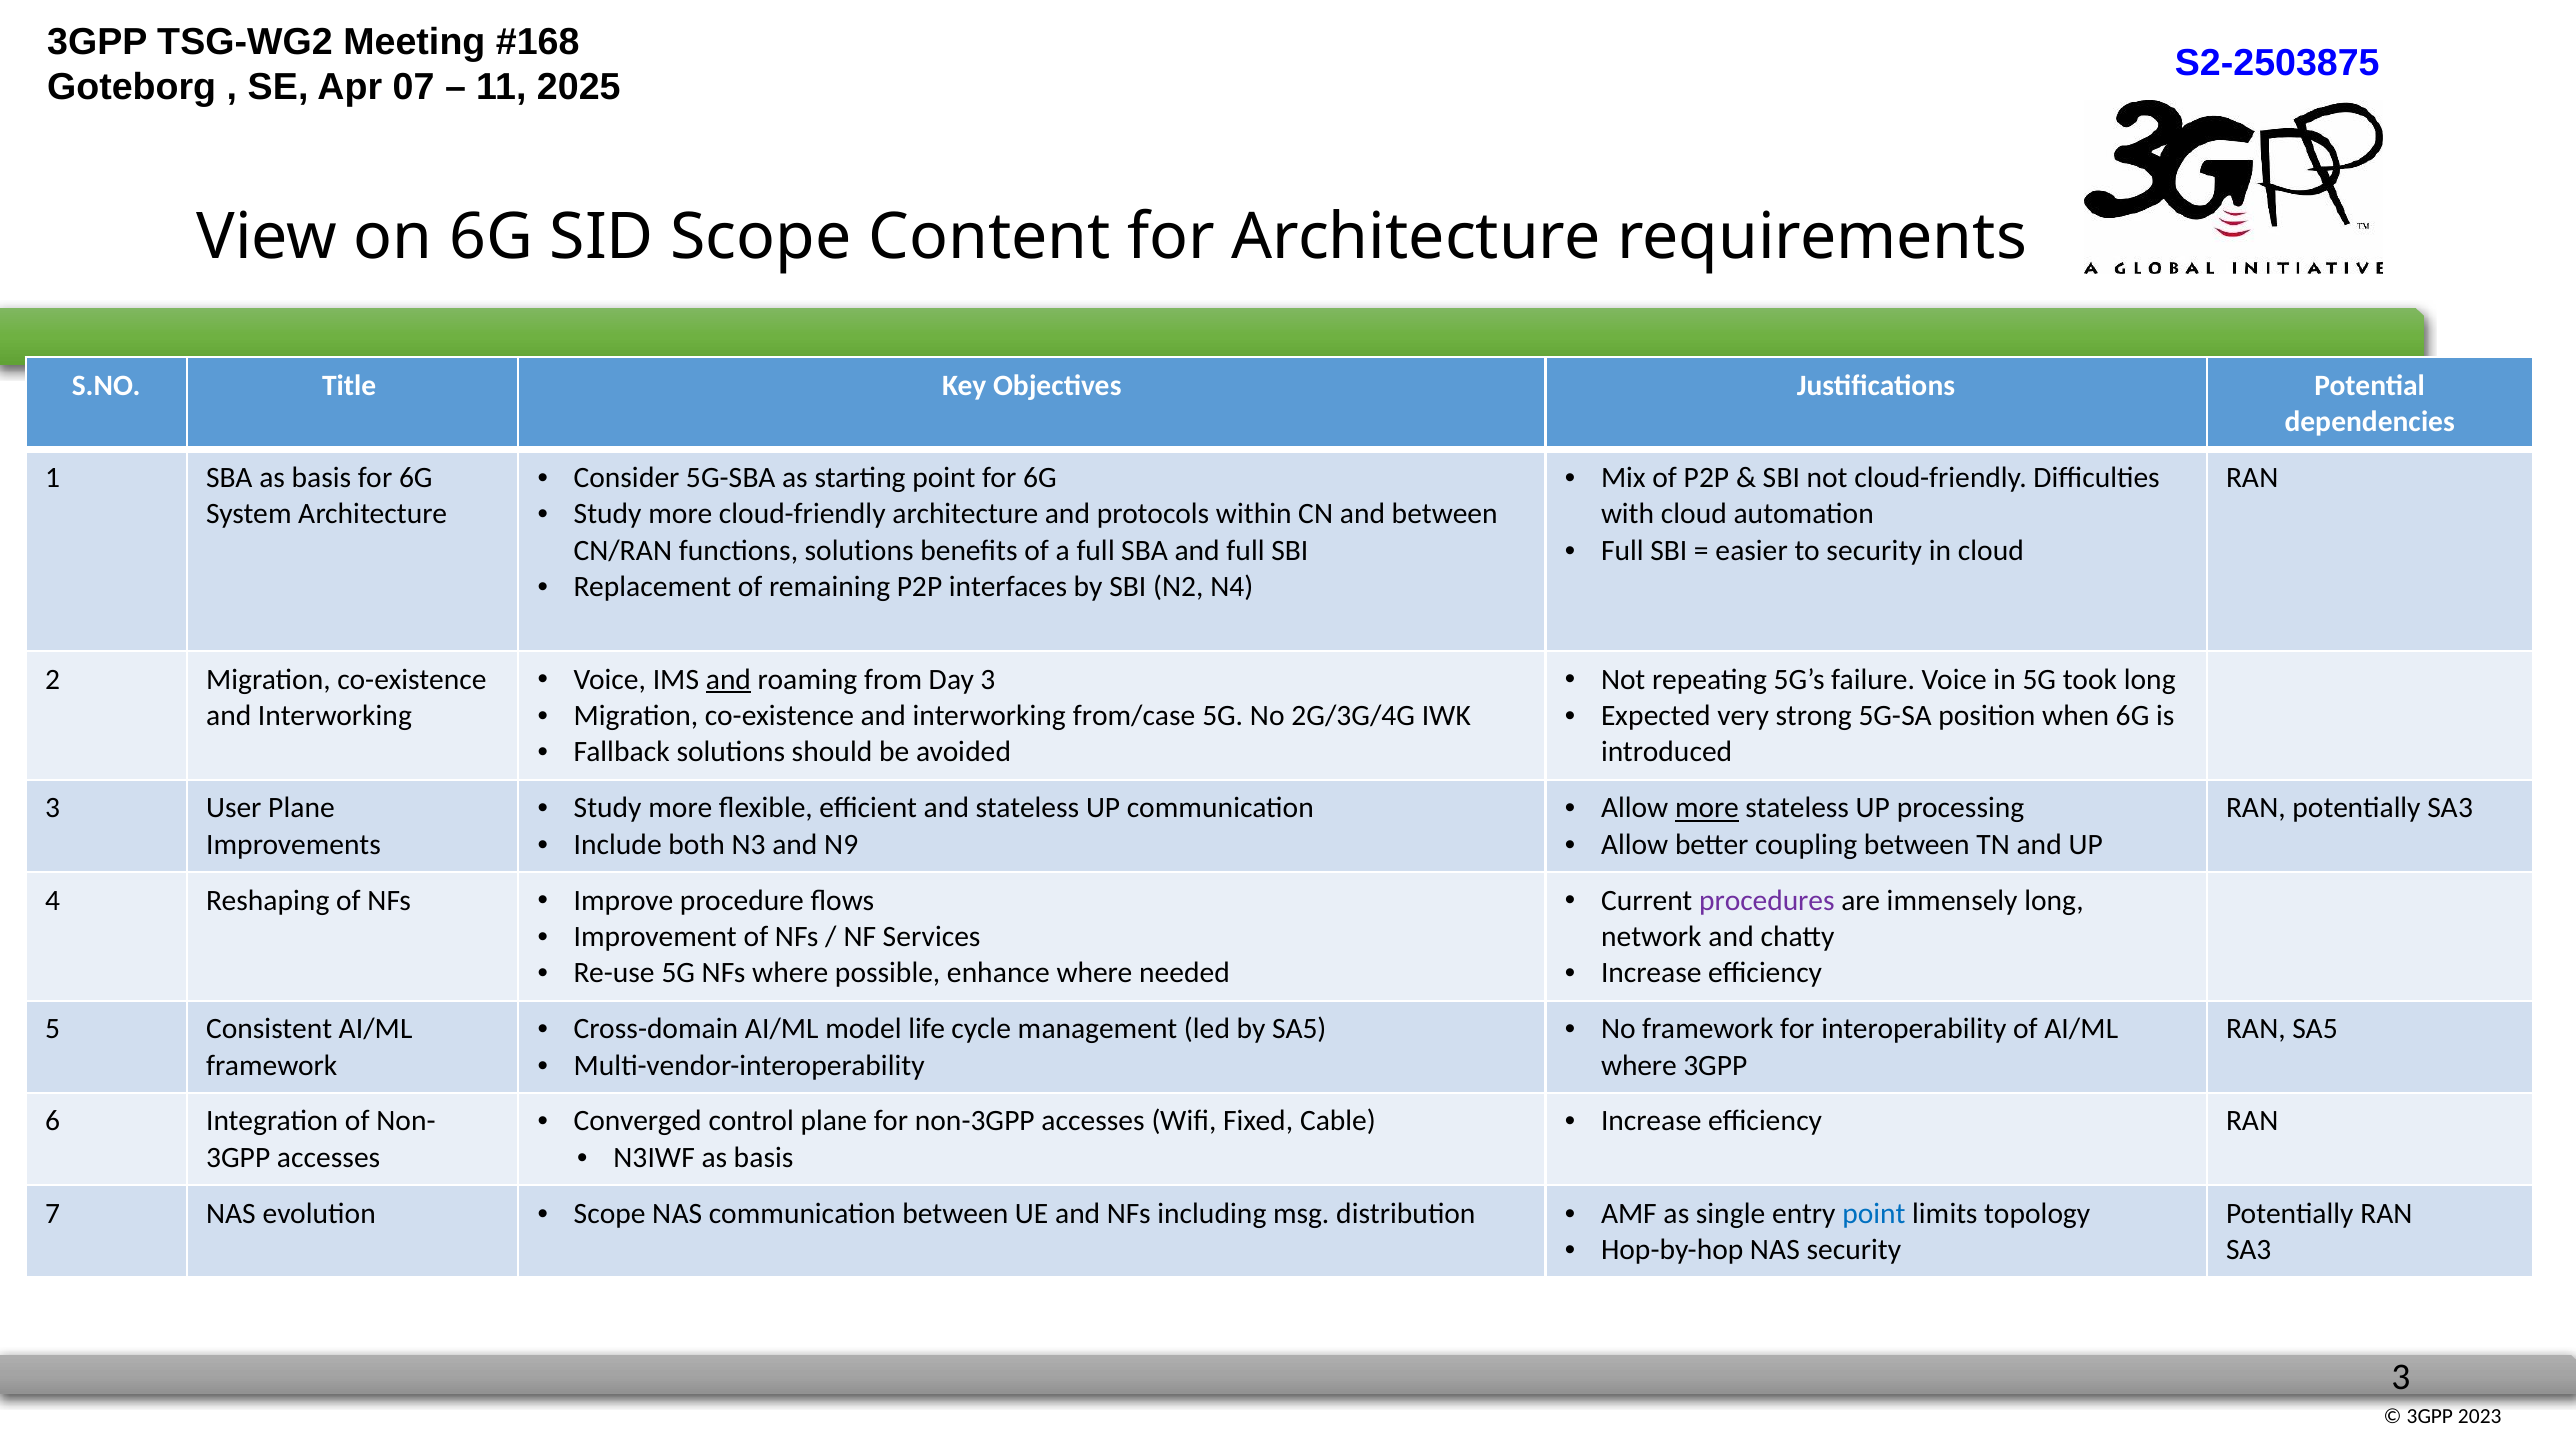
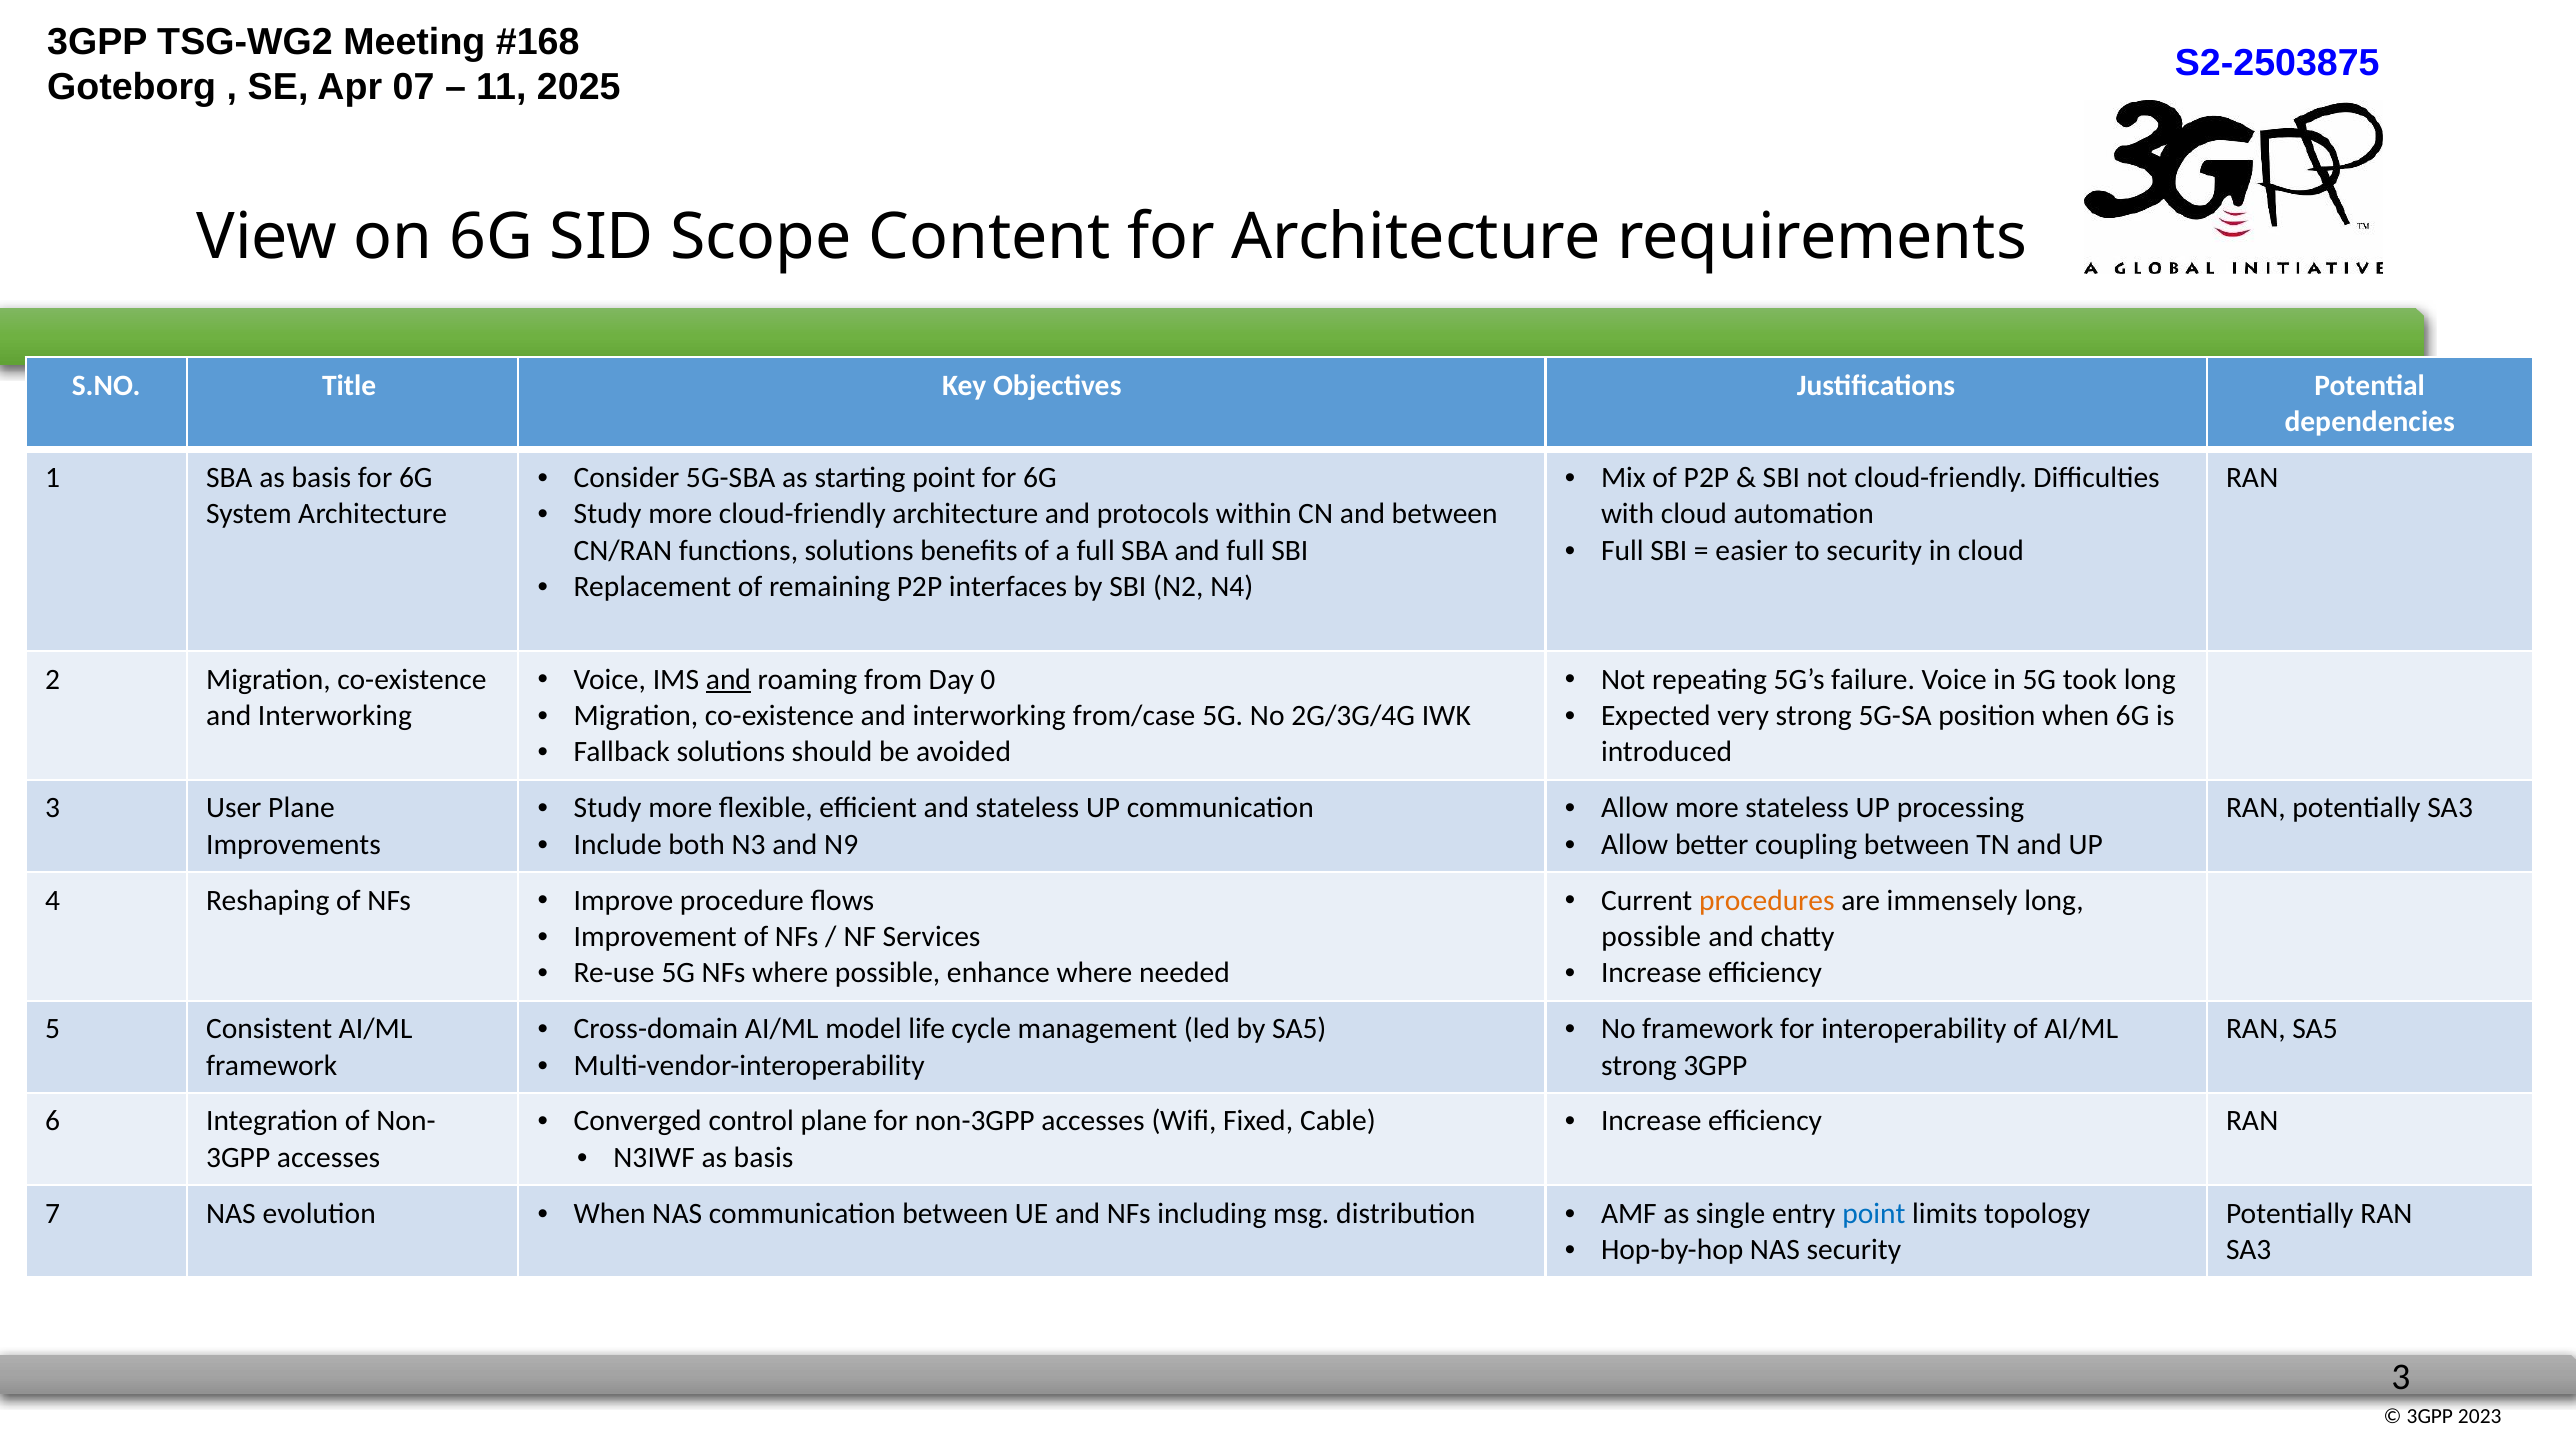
Day 3: 3 -> 0
more at (1707, 808) underline: present -> none
procedures colour: purple -> orange
network at (1651, 937): network -> possible
where at (1639, 1065): where -> strong
Scope at (610, 1213): Scope -> When
